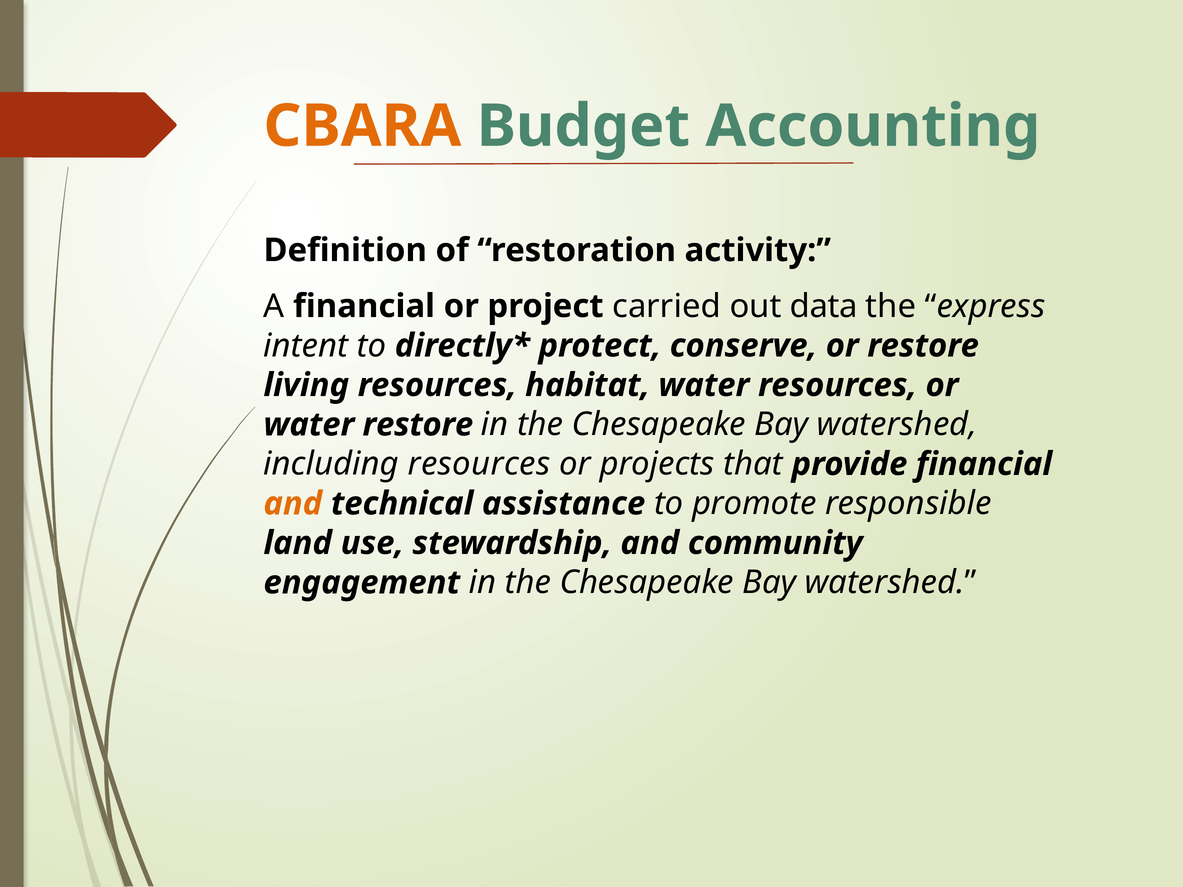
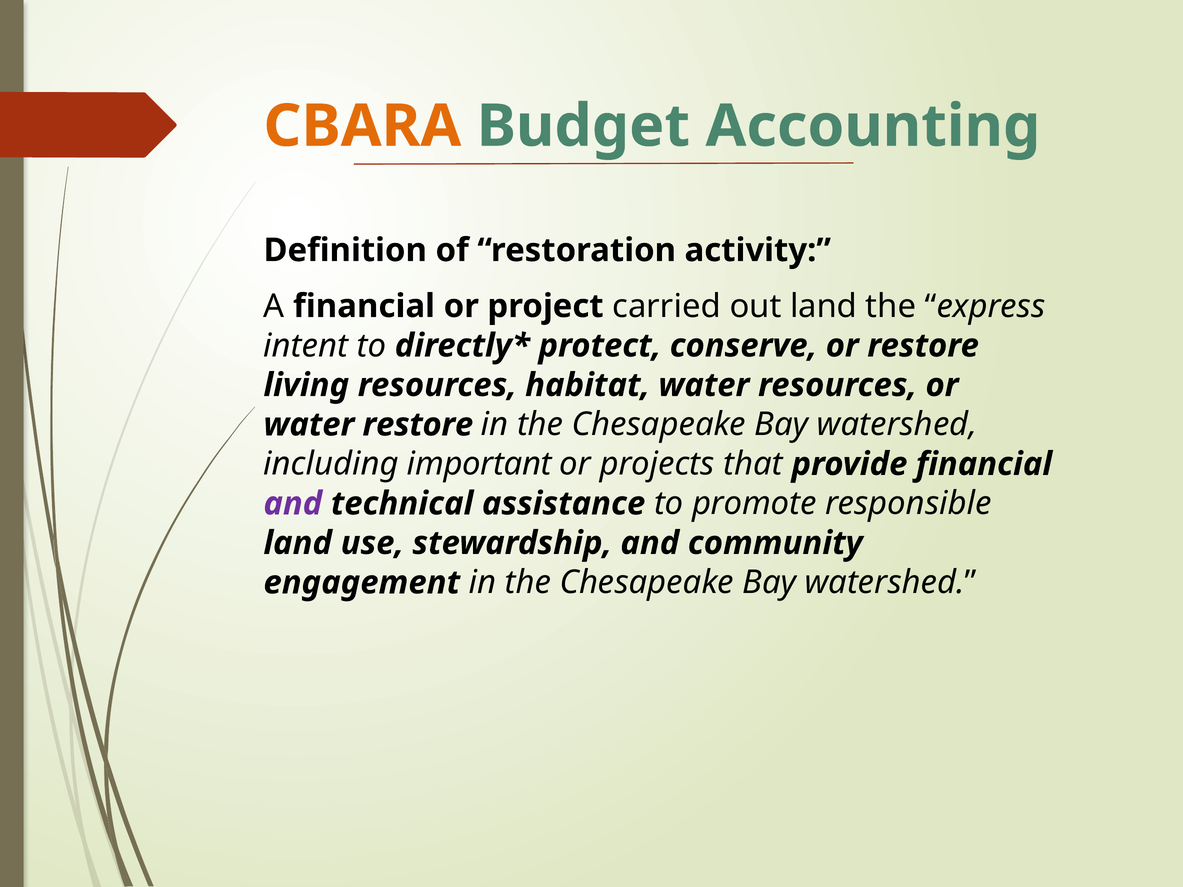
out data: data -> land
including resources: resources -> important
and at (293, 504) colour: orange -> purple
